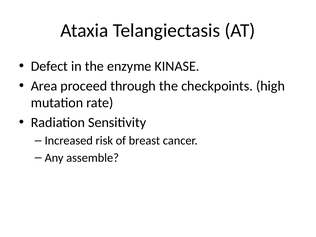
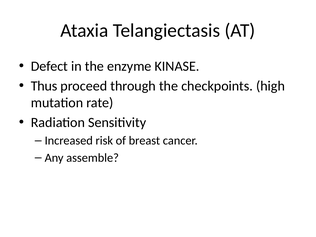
Area: Area -> Thus
